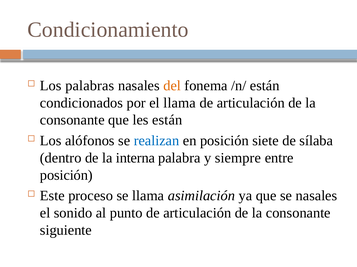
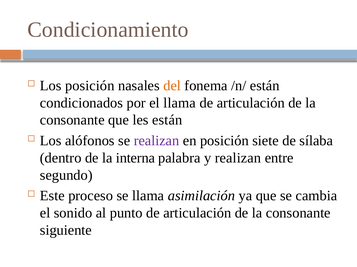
Los palabras: palabras -> posición
realizan at (157, 141) colour: blue -> purple
y siempre: siempre -> realizan
posición at (66, 176): posición -> segundo
se nasales: nasales -> cambia
